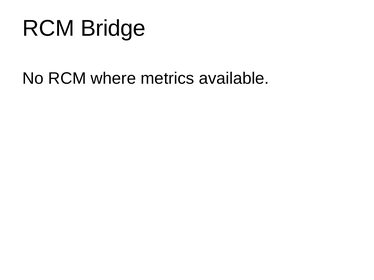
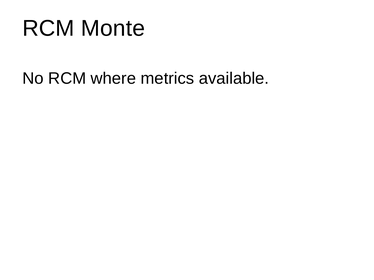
Bridge: Bridge -> Monte
